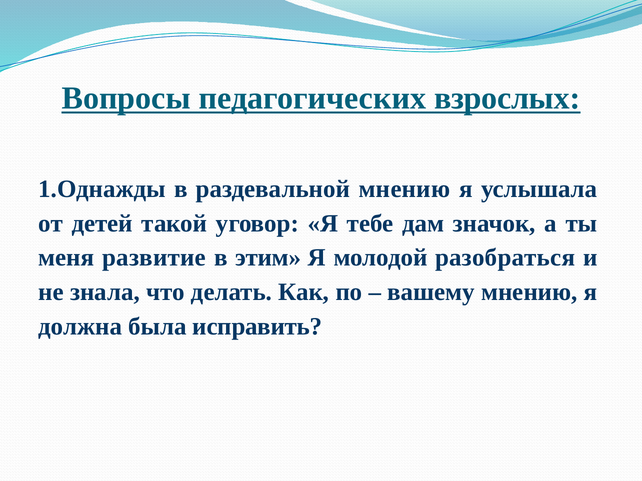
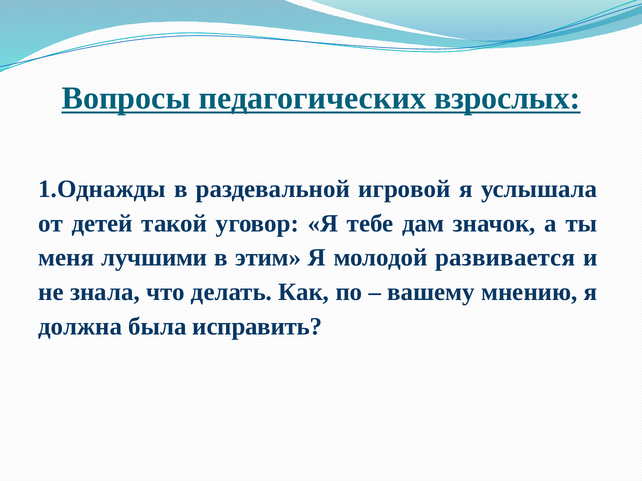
раздевальной мнению: мнению -> игровой
развитие: развитие -> лучшими
разобраться: разобраться -> развивается
